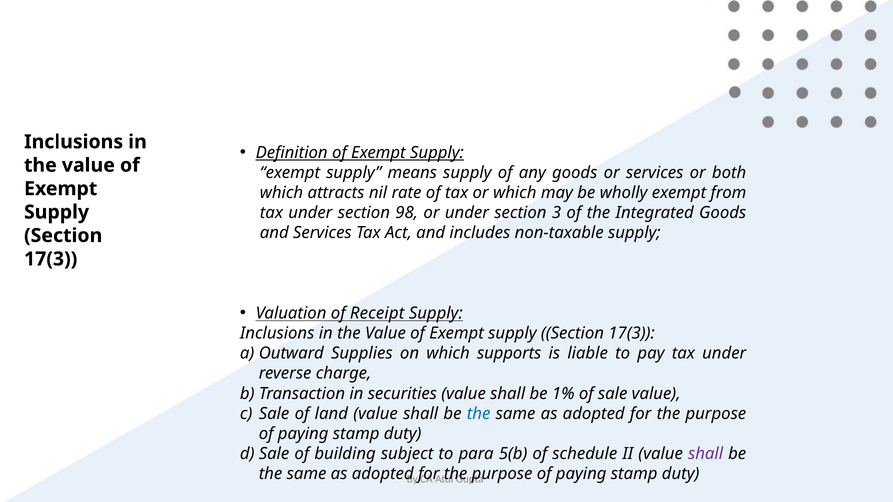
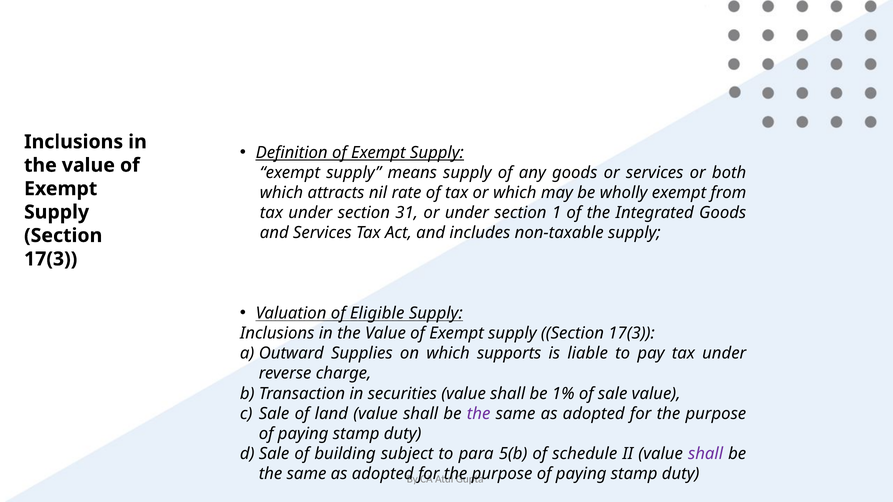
98: 98 -> 31
3: 3 -> 1
Receipt: Receipt -> Eligible
the at (479, 414) colour: blue -> purple
